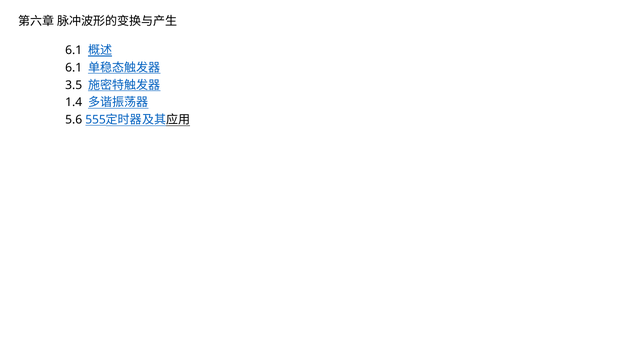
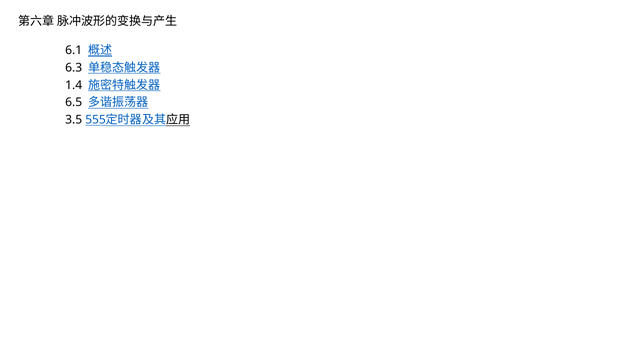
6.1 at (74, 68): 6.1 -> 6.3
3.5: 3.5 -> 1.4
1.4: 1.4 -> 6.5
5.6: 5.6 -> 3.5
